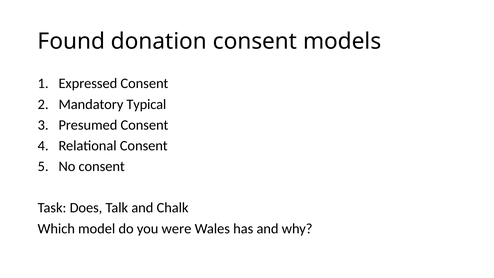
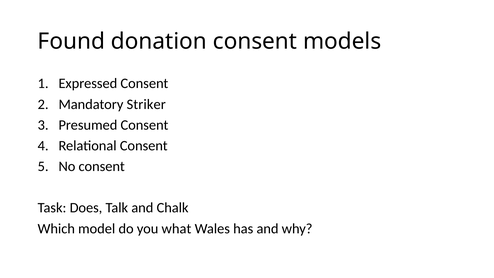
Typical: Typical -> Striker
were: were -> what
